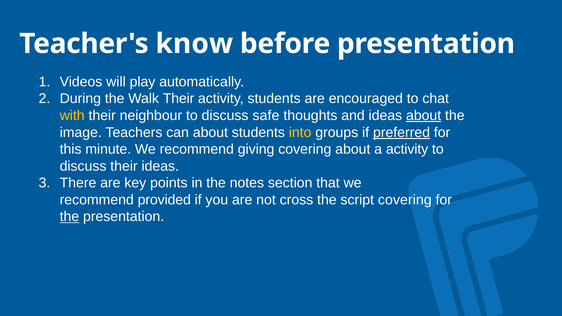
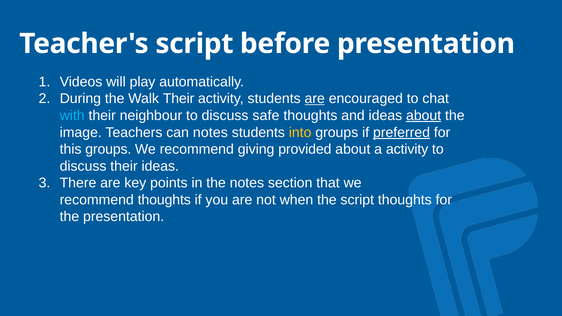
Teacher's know: know -> script
are at (315, 99) underline: none -> present
with colour: yellow -> light blue
can about: about -> notes
this minute: minute -> groups
giving covering: covering -> provided
recommend provided: provided -> thoughts
cross: cross -> when
script covering: covering -> thoughts
the at (69, 217) underline: present -> none
